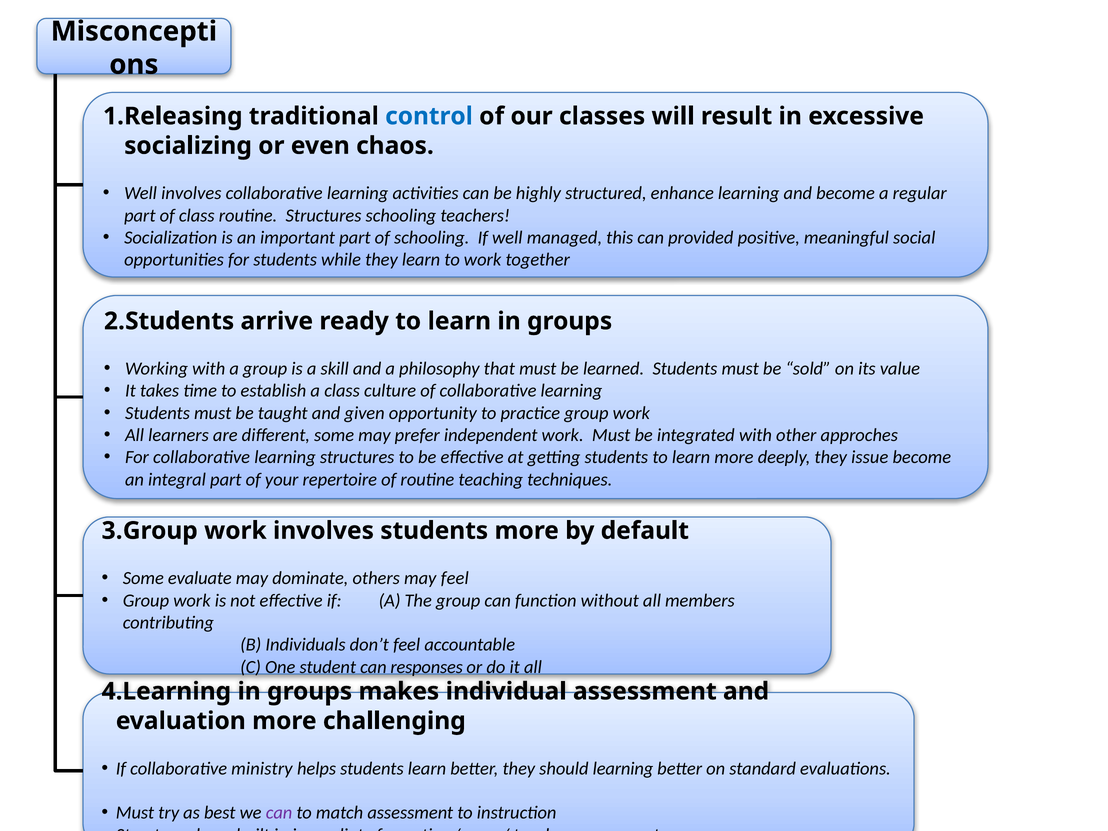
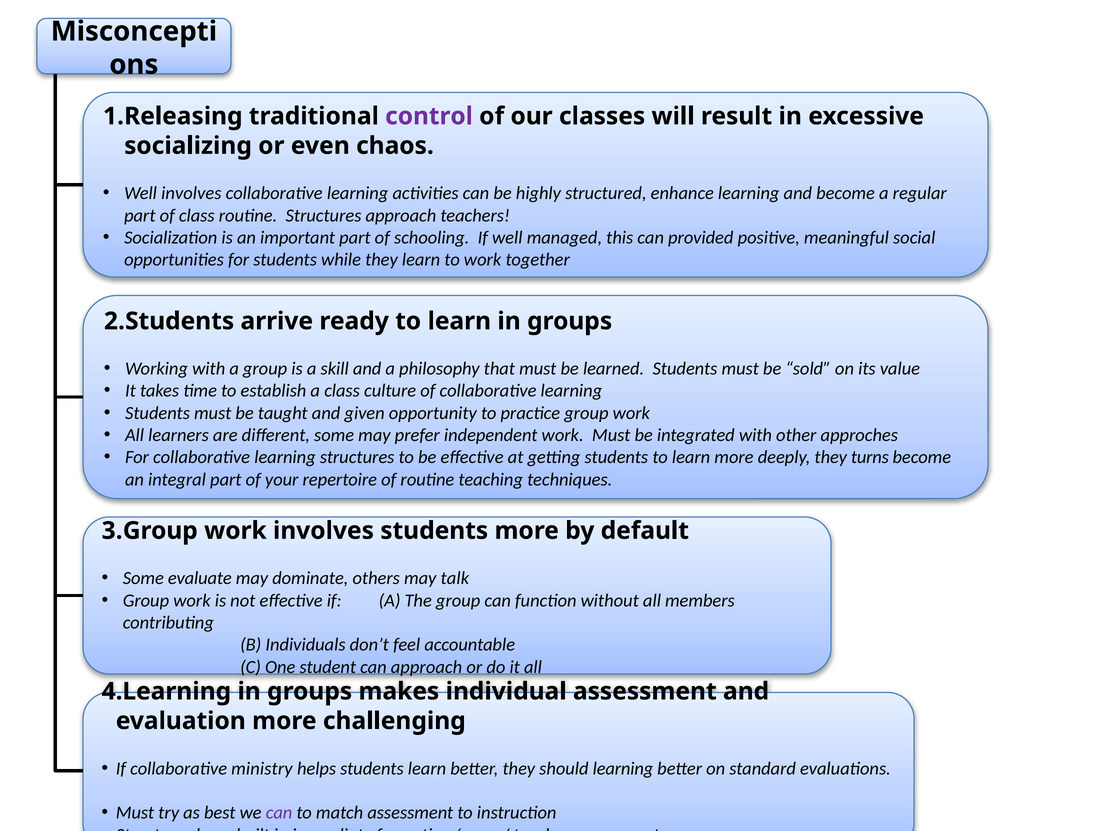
control colour: blue -> purple
Structures schooling: schooling -> approach
issue: issue -> turns
may feel: feel -> talk
can responses: responses -> approach
